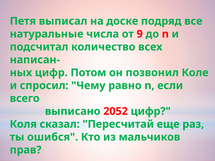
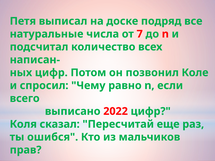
9: 9 -> 7
2052: 2052 -> 2022
